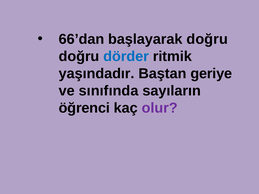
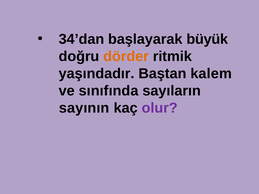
66’dan: 66’dan -> 34’dan
başlayarak doğru: doğru -> büyük
dörder colour: blue -> orange
geriye: geriye -> kalem
öğrenci: öğrenci -> sayının
